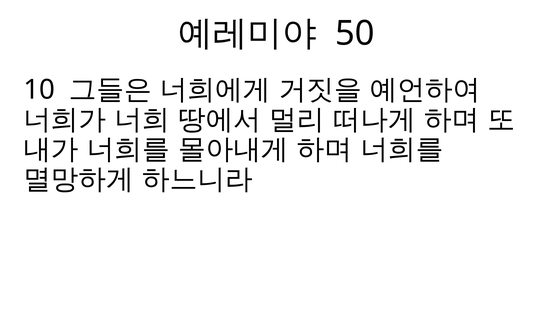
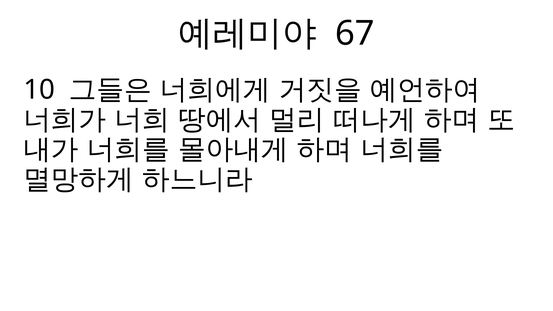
50: 50 -> 67
